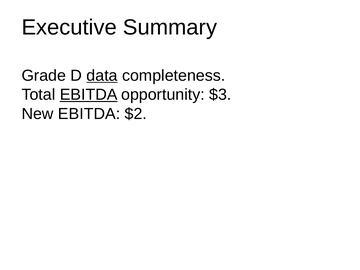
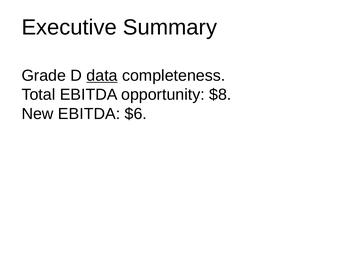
EBITDA at (89, 95) underline: present -> none
$3: $3 -> $8
$2: $2 -> $6
